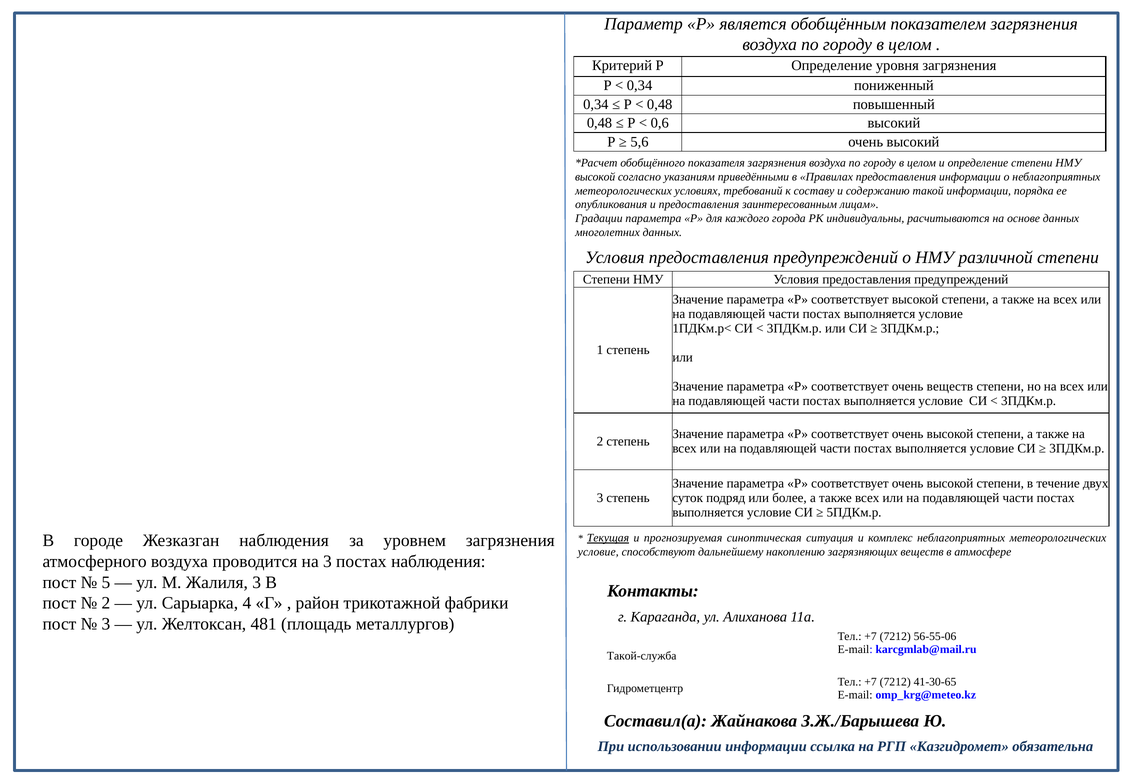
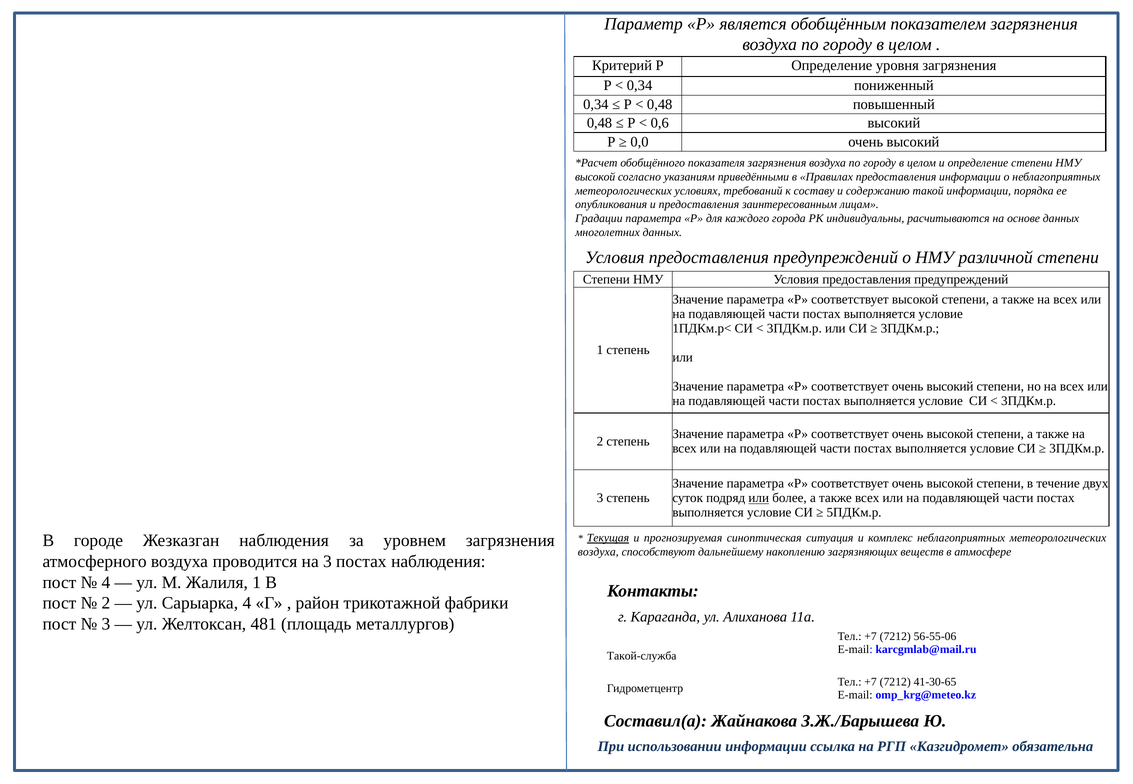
5,6: 5,6 -> 0,0
соответствует очень веществ: веществ -> высокий
или at (759, 498) underline: none -> present
условие at (598, 552): условие -> воздуха
5 at (106, 583): 5 -> 4
Жалиля 3: 3 -> 1
